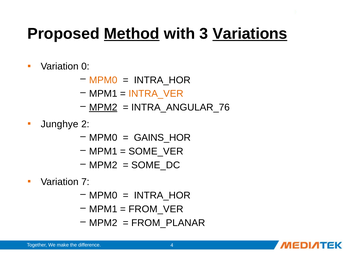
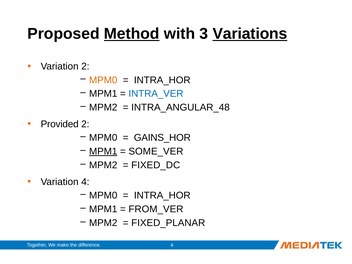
Variation 0: 0 -> 2
INTRA_VER colour: orange -> blue
MPM2 at (103, 107) underline: present -> none
INTRA_ANGULAR_76: INTRA_ANGULAR_76 -> INTRA_ANGULAR_48
Junghye: Junghye -> Provided
MPM1 at (103, 151) underline: none -> present
SOME_DC: SOME_DC -> FIXED_DC
Variation 7: 7 -> 4
FROM_PLANAR: FROM_PLANAR -> FIXED_PLANAR
